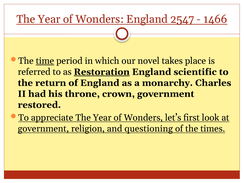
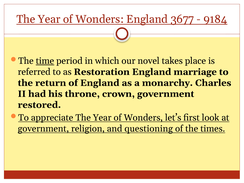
2547: 2547 -> 3677
1466: 1466 -> 9184
Restoration underline: present -> none
scientific: scientific -> marriage
